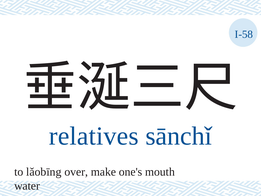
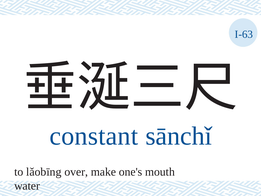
I-58: I-58 -> I-63
relatives: relatives -> constant
